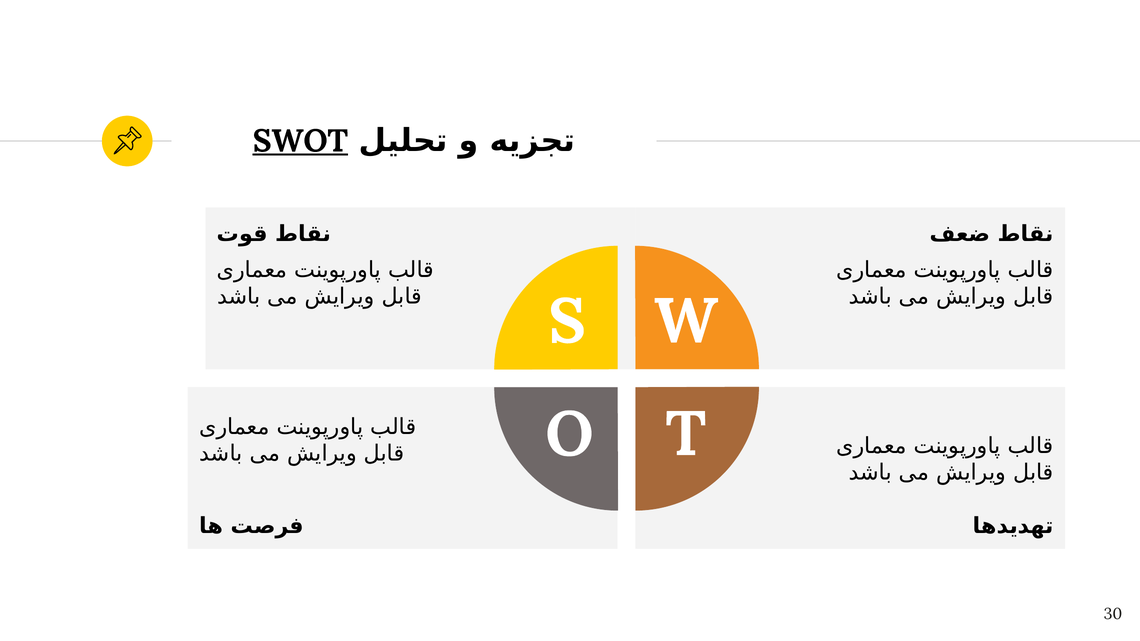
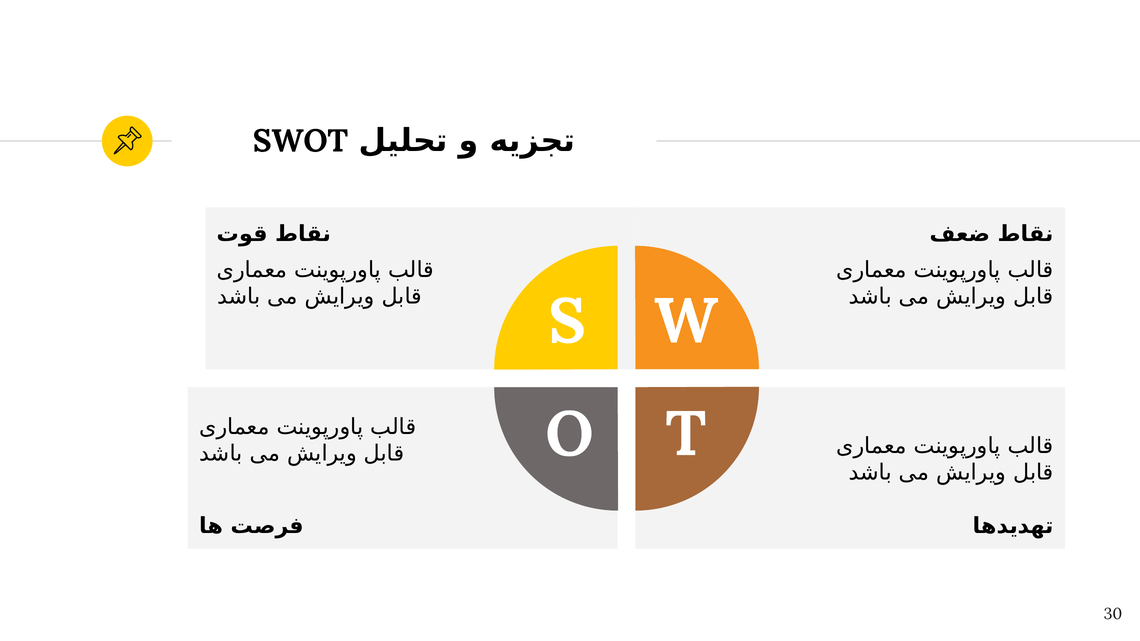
SWOT underline: present -> none
